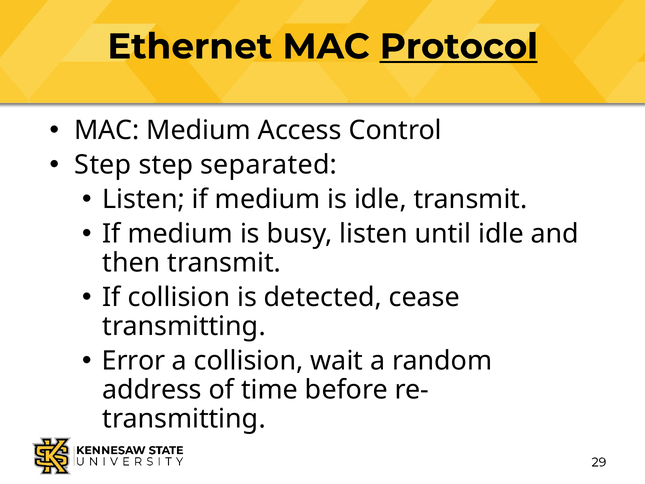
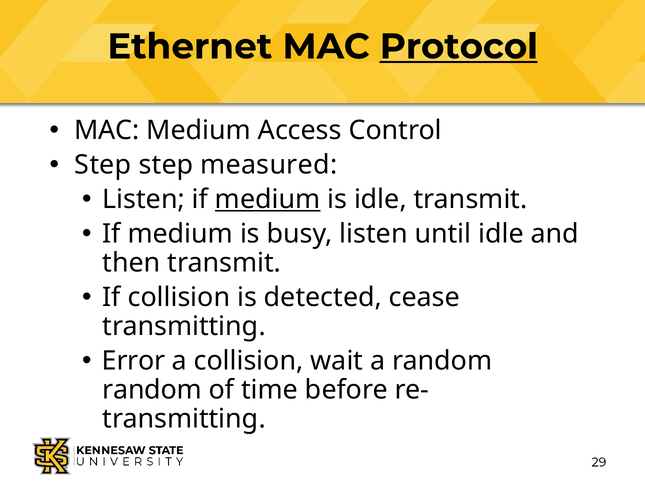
separated: separated -> measured
medium at (268, 199) underline: none -> present
address at (152, 390): address -> random
